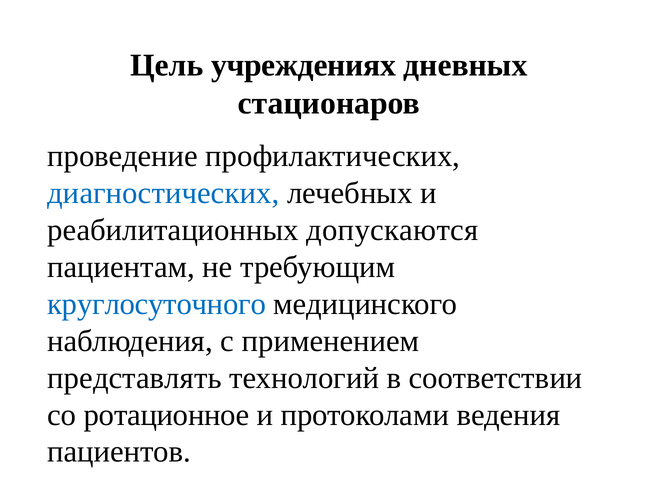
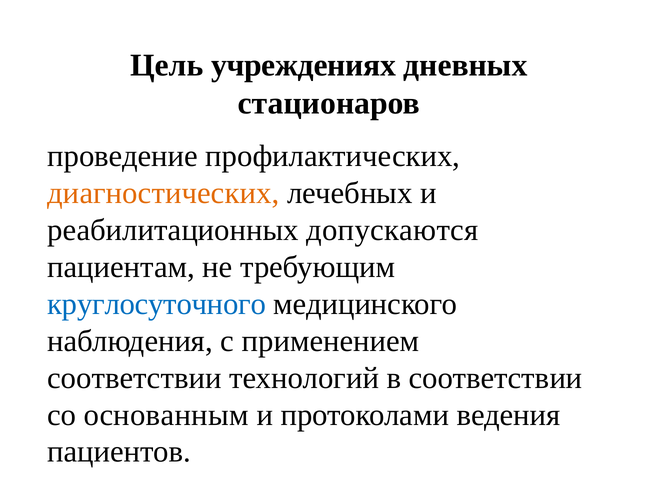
диагностических colour: blue -> orange
представлять at (134, 378): представлять -> соответствии
ротационное: ротационное -> основанным
